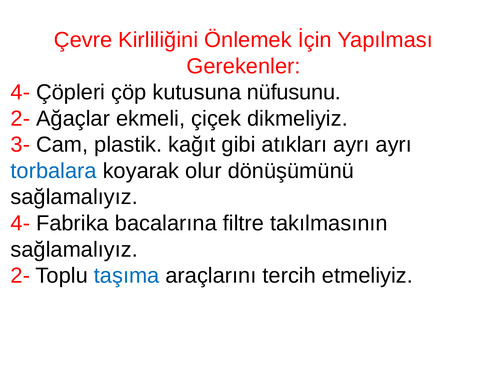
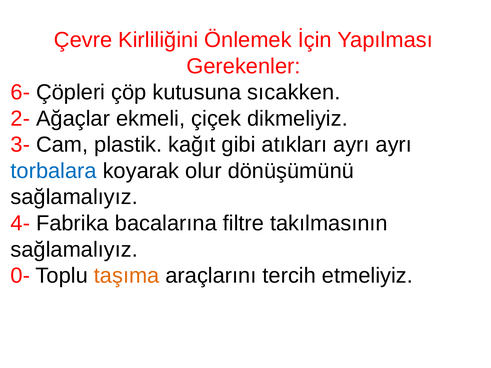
4- at (20, 92): 4- -> 6-
nüfusunu: nüfusunu -> sıcakken
2- at (20, 276): 2- -> 0-
taşıma colour: blue -> orange
